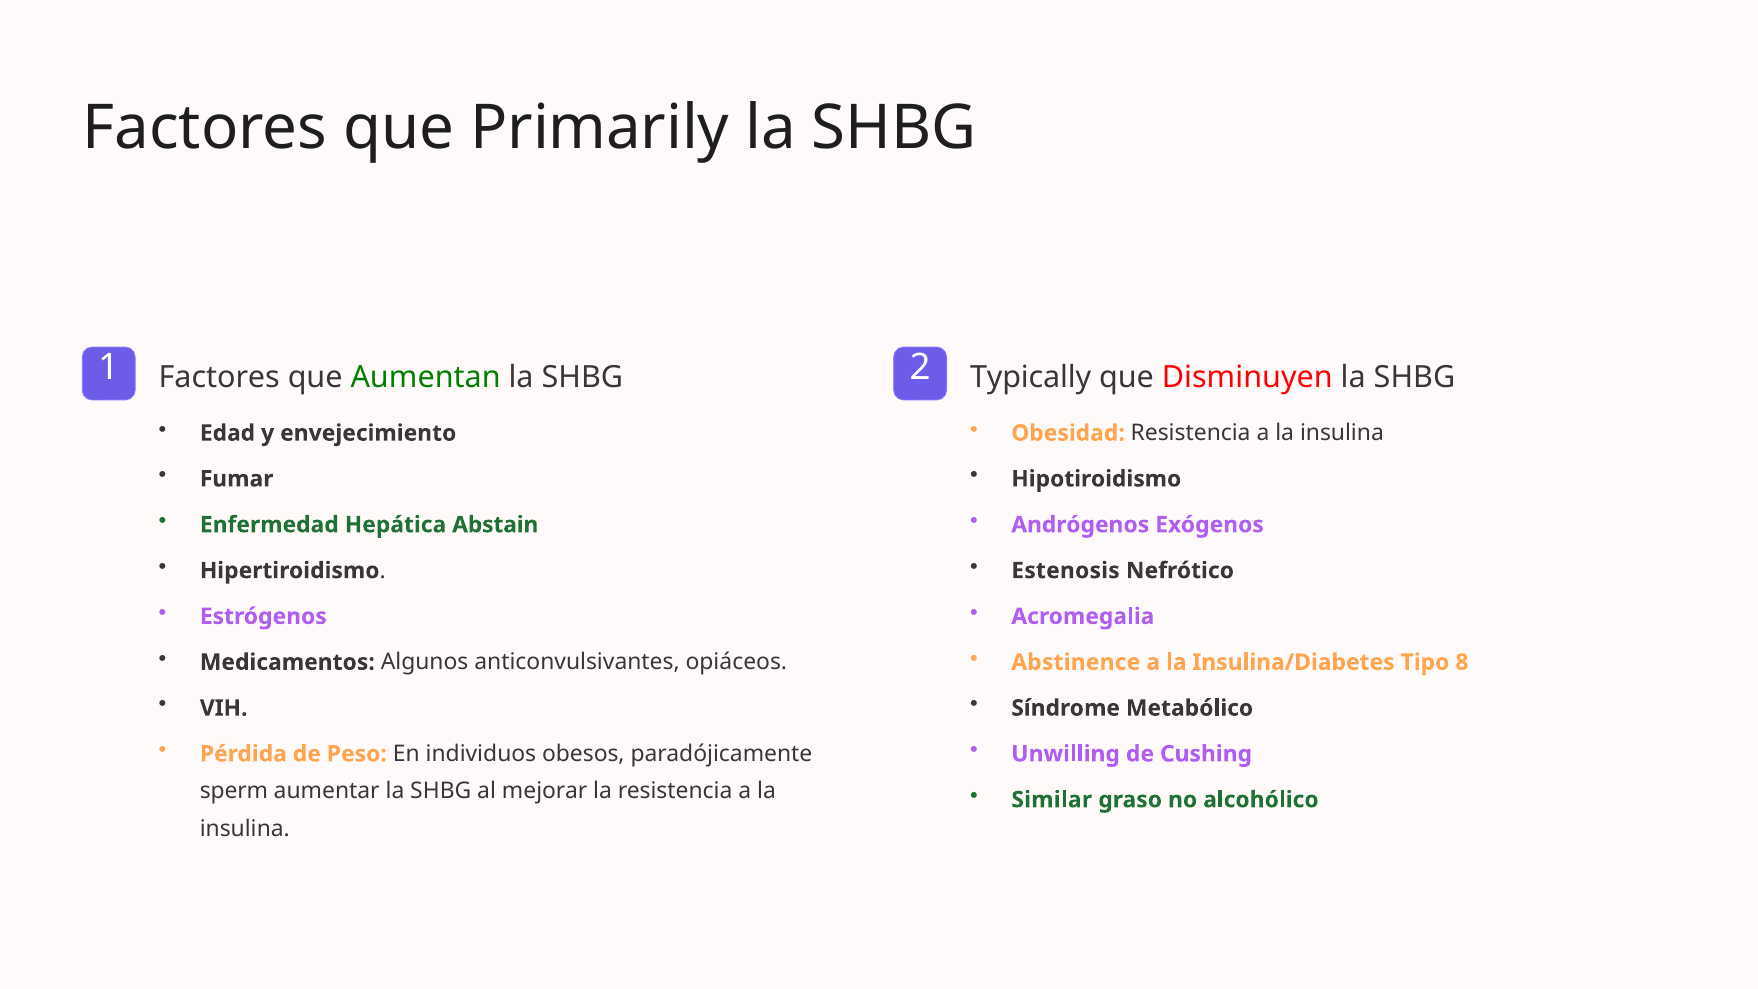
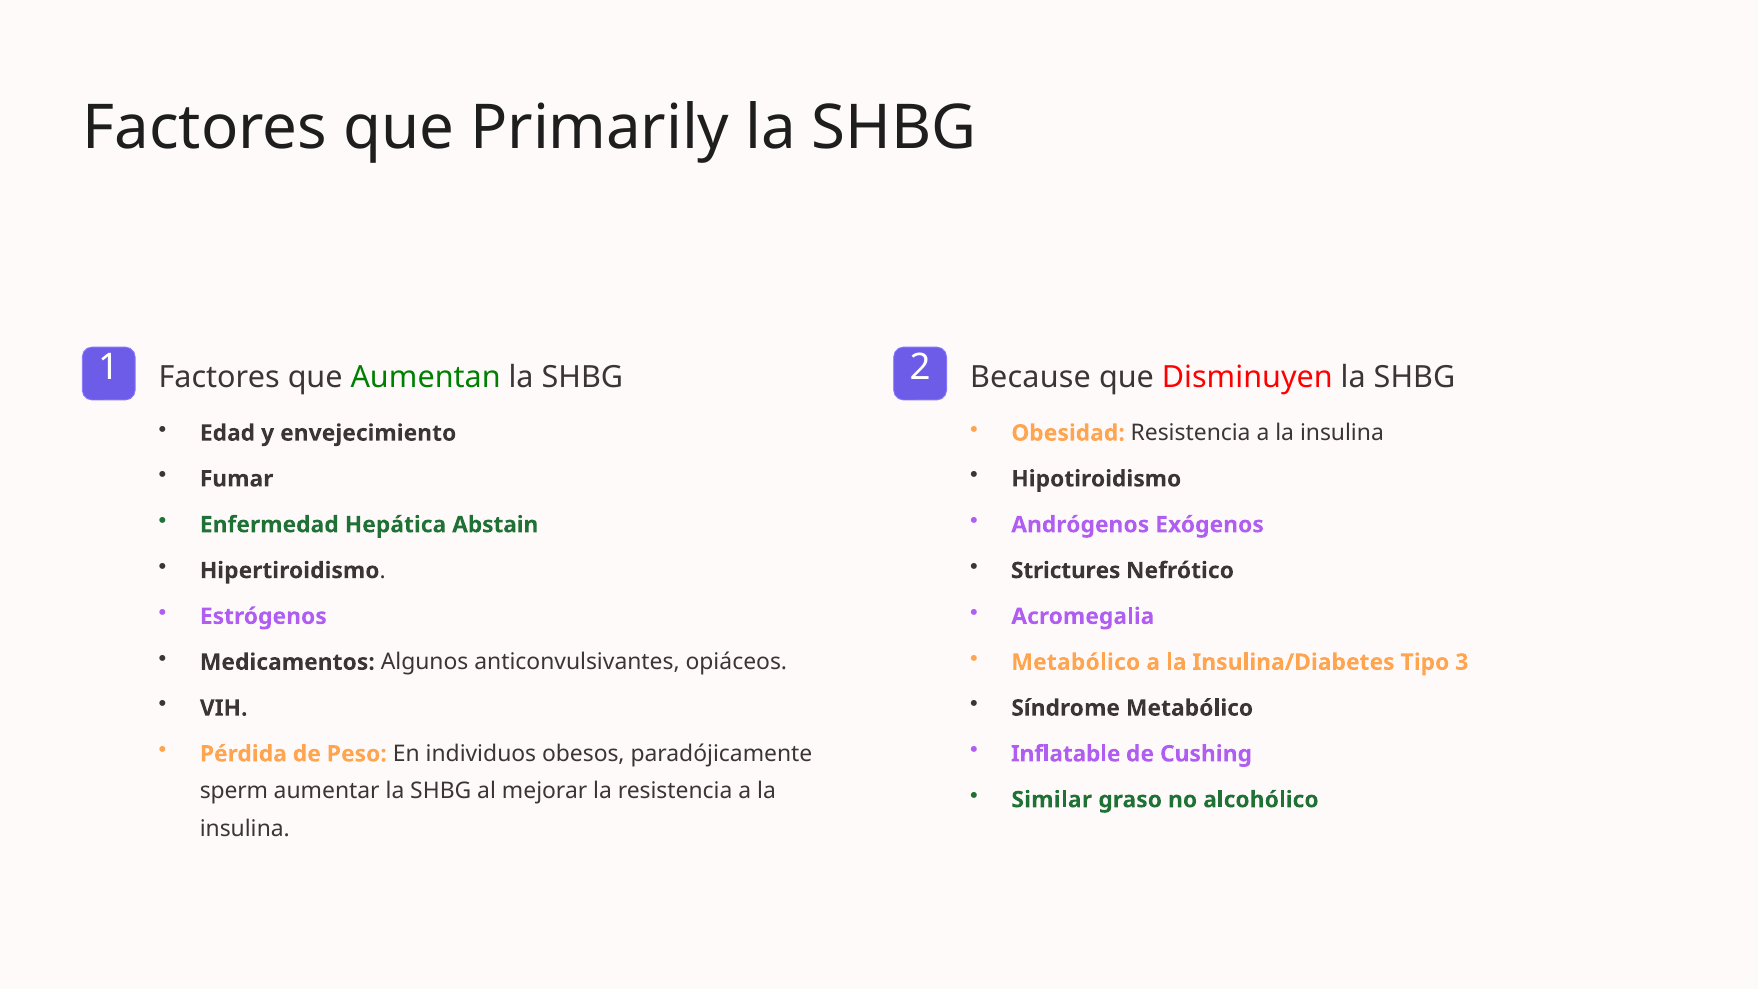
Typically: Typically -> Because
Estenosis: Estenosis -> Strictures
Abstinence at (1076, 662): Abstinence -> Metabólico
8: 8 -> 3
Unwilling: Unwilling -> Inflatable
